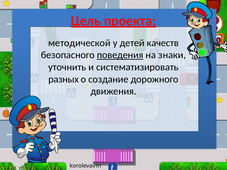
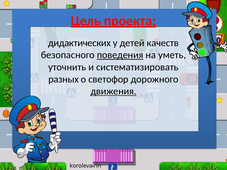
методической: методической -> дидактических
знаки: знаки -> уметь
создание: создание -> светофор
движения underline: none -> present
